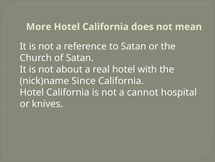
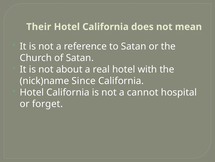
More: More -> Their
knives: knives -> forget
